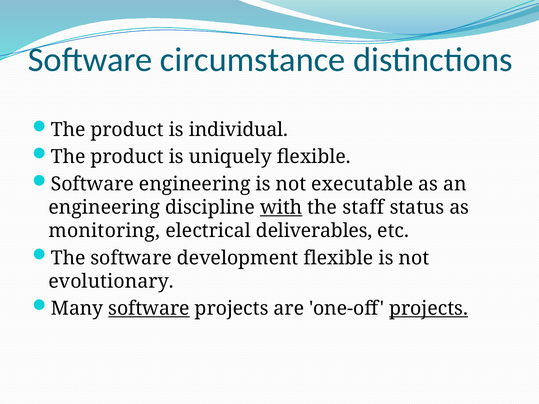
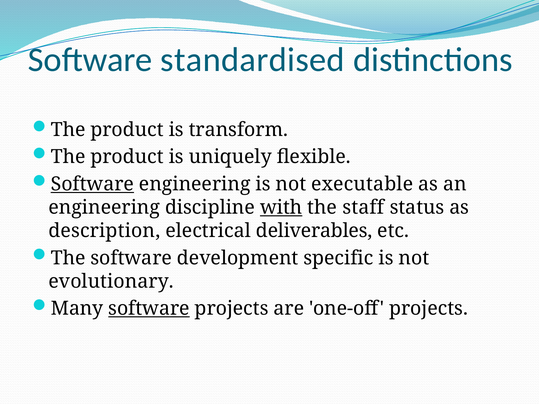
circumstance: circumstance -> standardised
individual: individual -> transform
Software at (92, 184) underline: none -> present
monitoring: monitoring -> description
development flexible: flexible -> specific
projects at (429, 309) underline: present -> none
